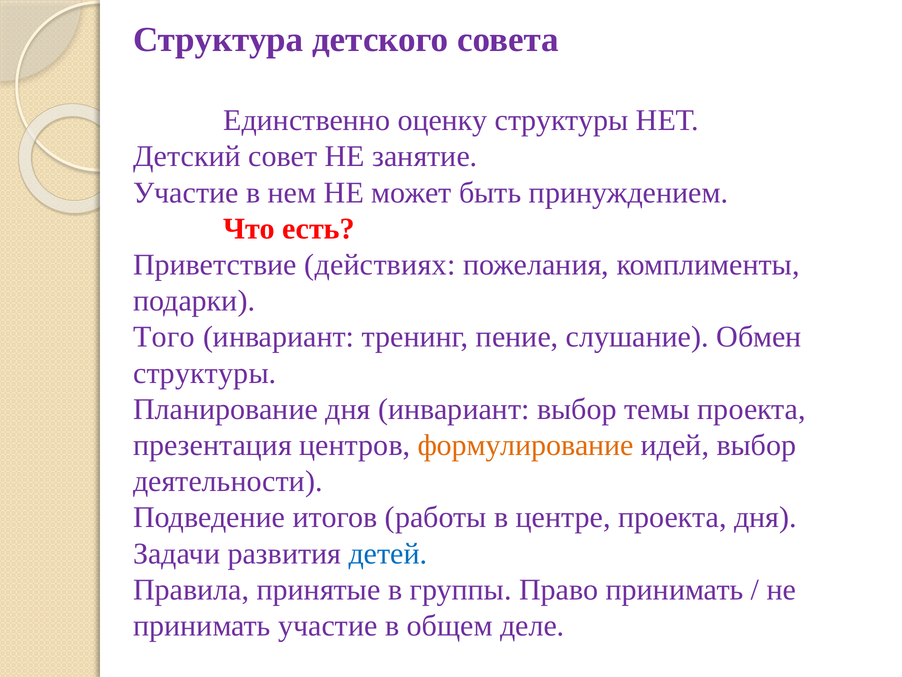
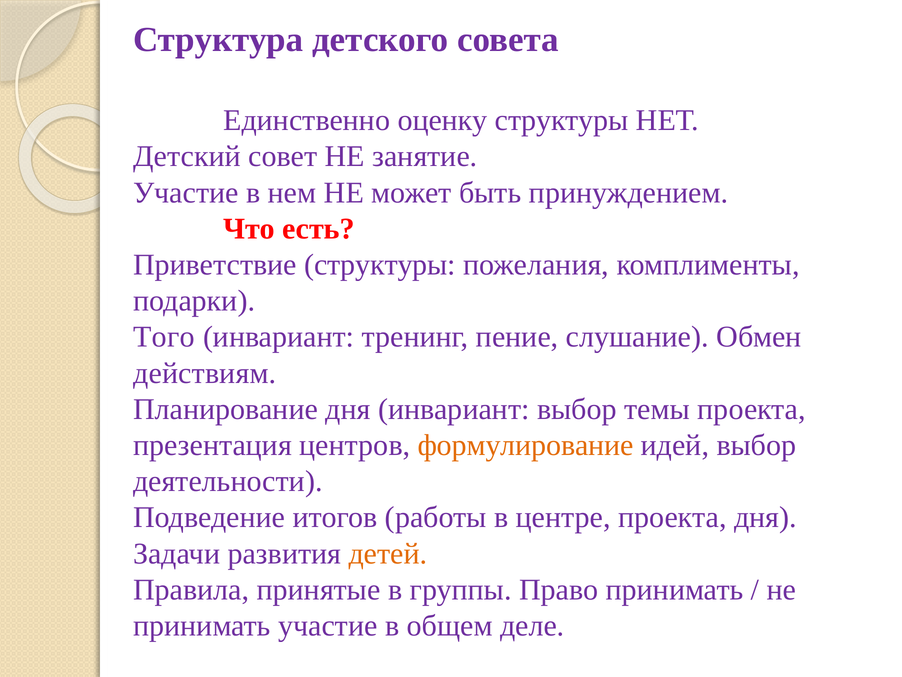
Приветствие действиях: действиях -> структуры
структуры at (205, 373): структуры -> действиям
детей colour: blue -> orange
